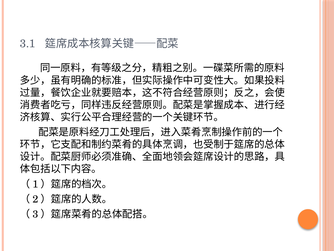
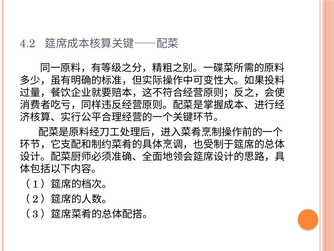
3.1: 3.1 -> 4.2
